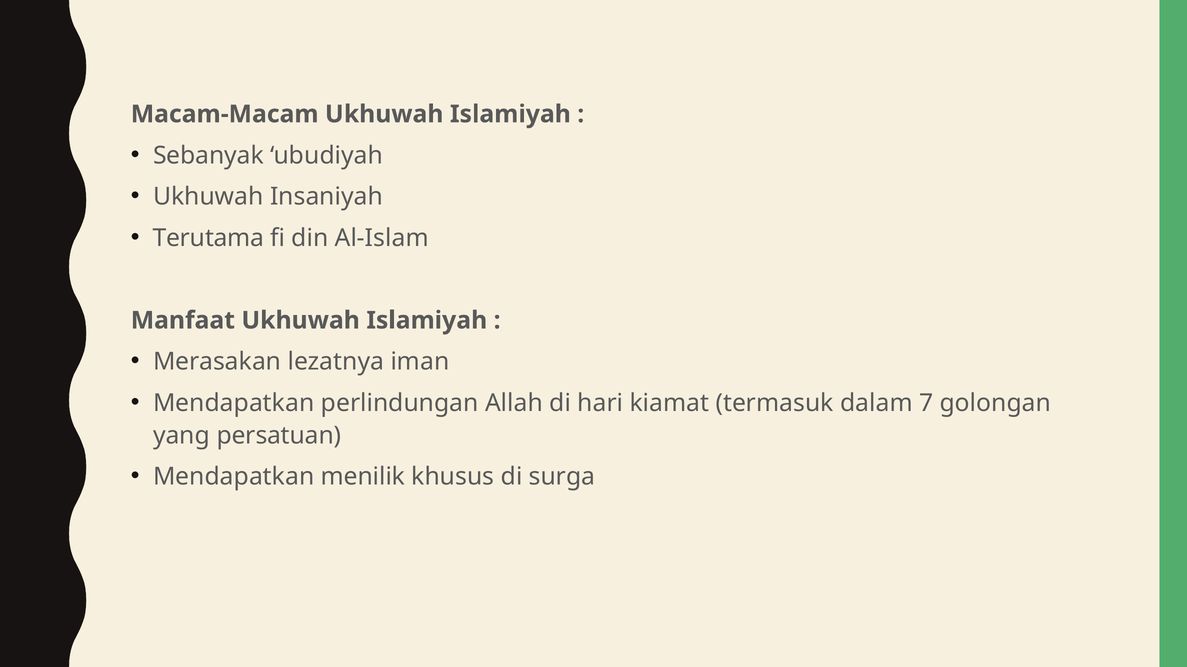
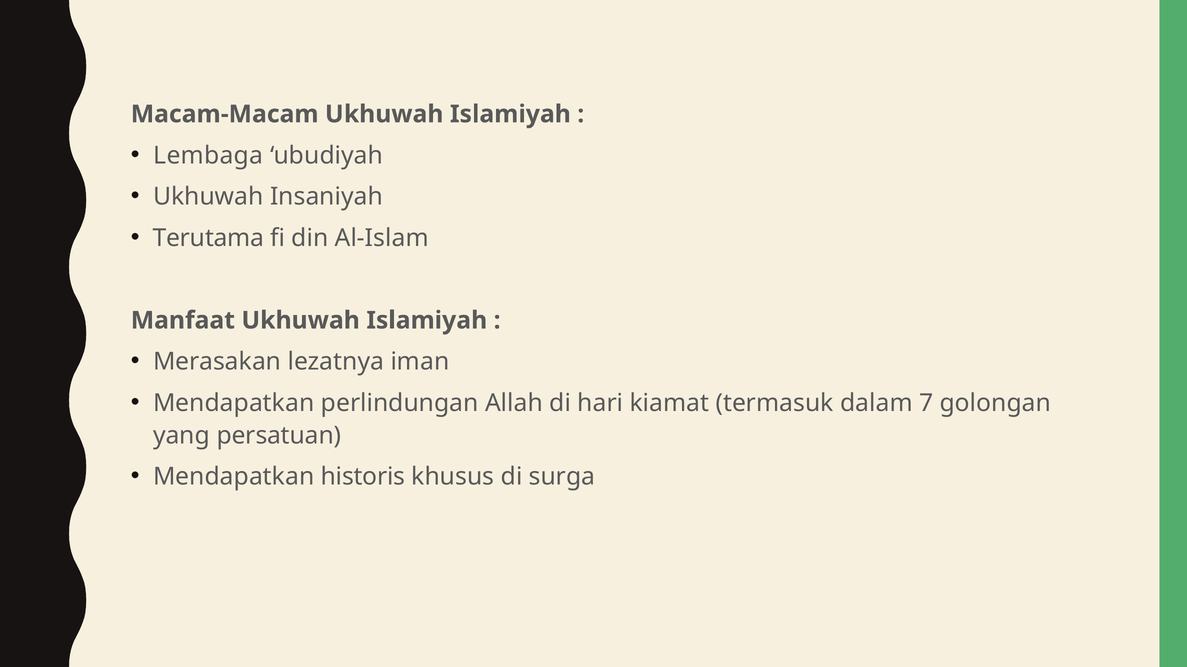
Sebanyak: Sebanyak -> Lembaga
menilik: menilik -> historis
